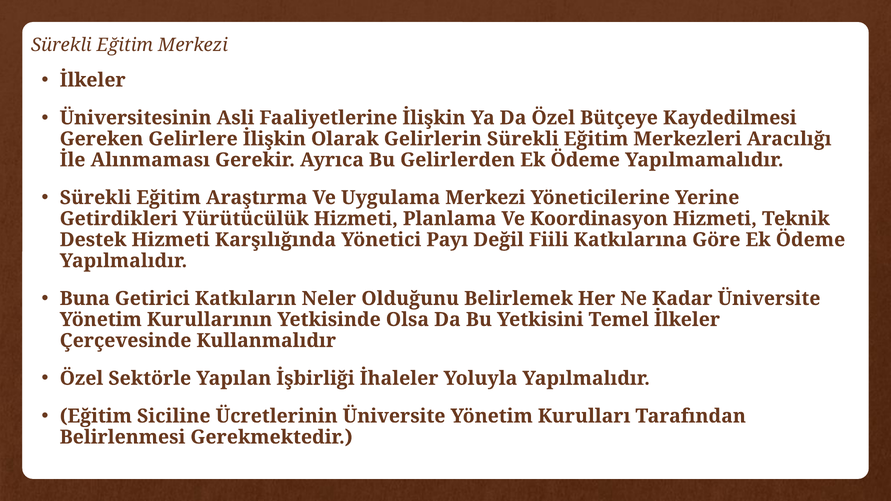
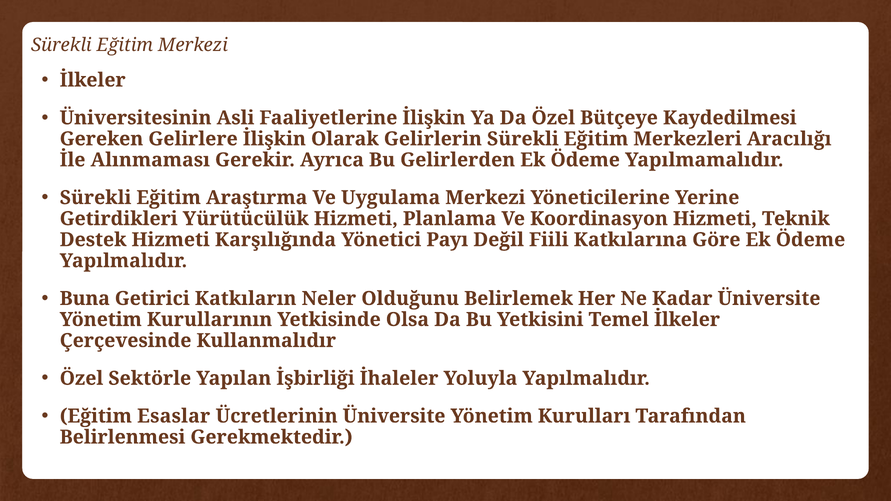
Siciline: Siciline -> Esaslar
